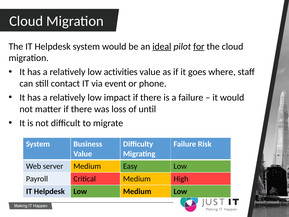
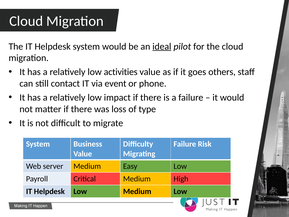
for underline: present -> none
where: where -> others
until: until -> type
